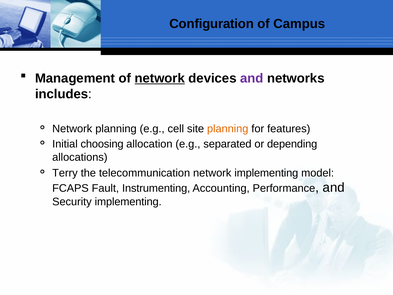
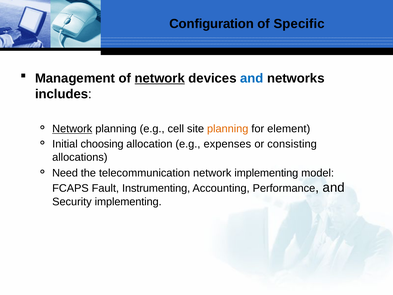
Campus: Campus -> Specific
and at (252, 78) colour: purple -> blue
Network at (72, 129) underline: none -> present
features: features -> element
separated: separated -> expenses
depending: depending -> consisting
Terry: Terry -> Need
